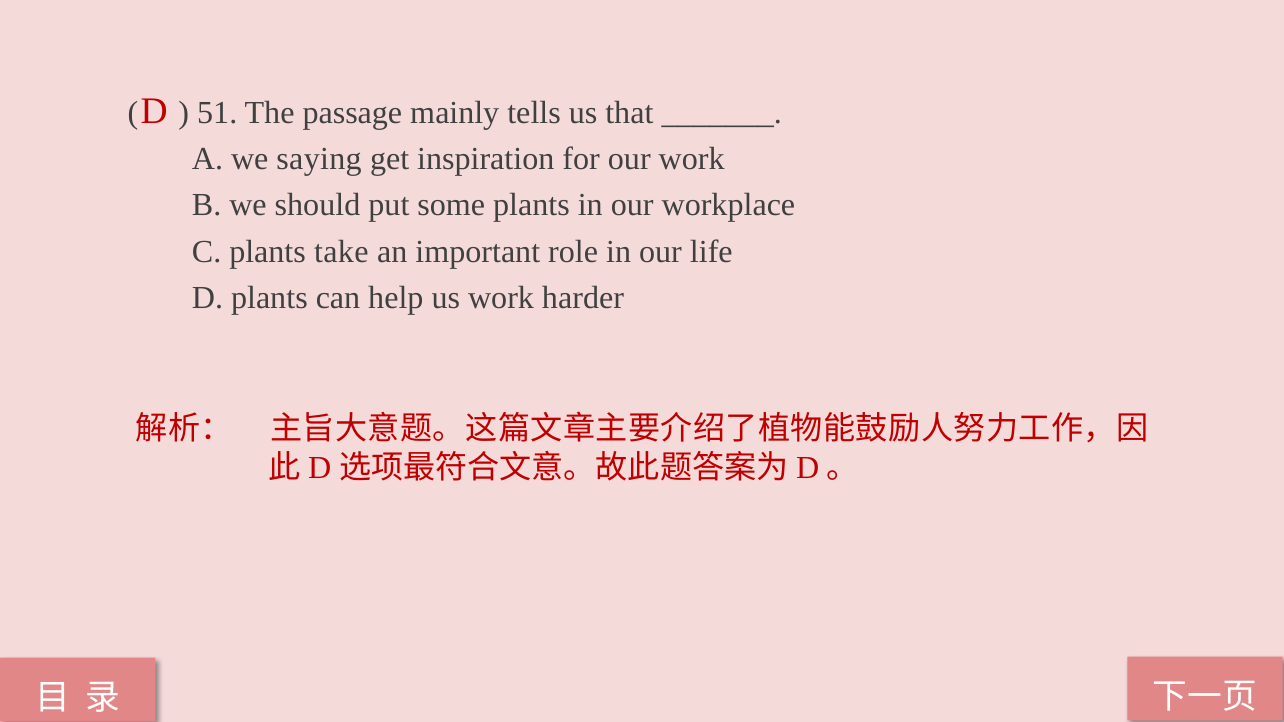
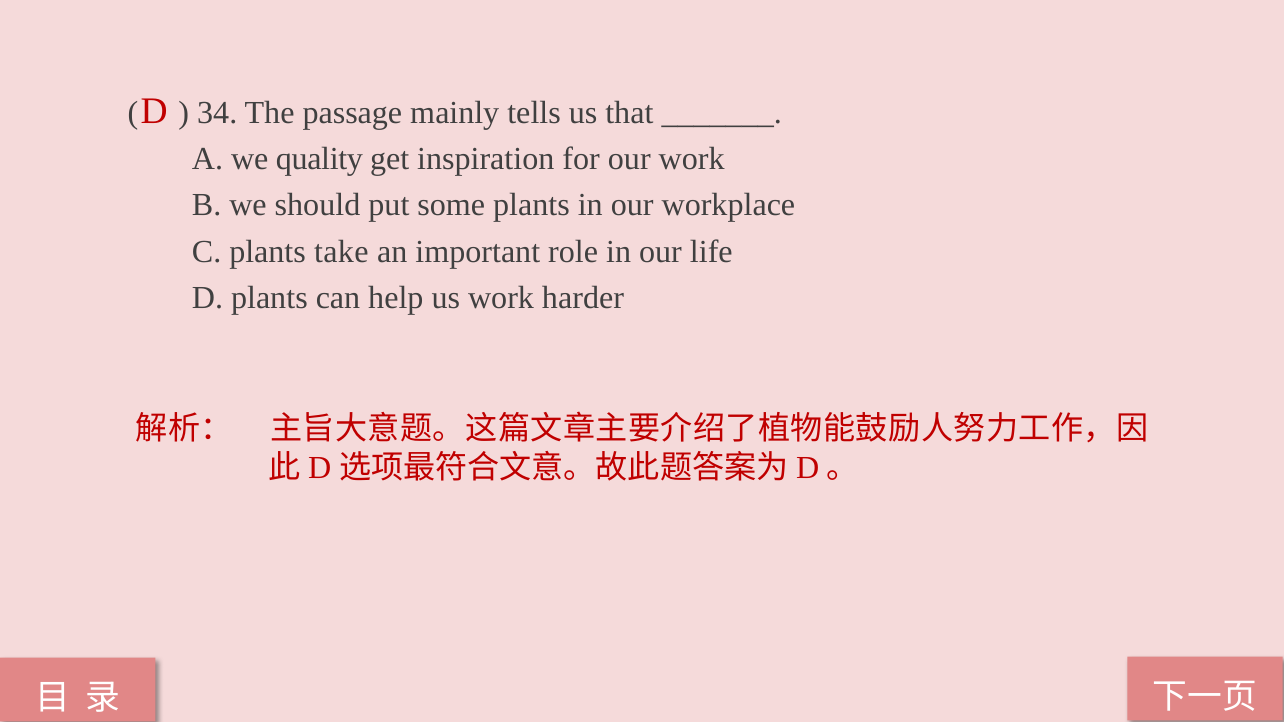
51: 51 -> 34
saying: saying -> quality
